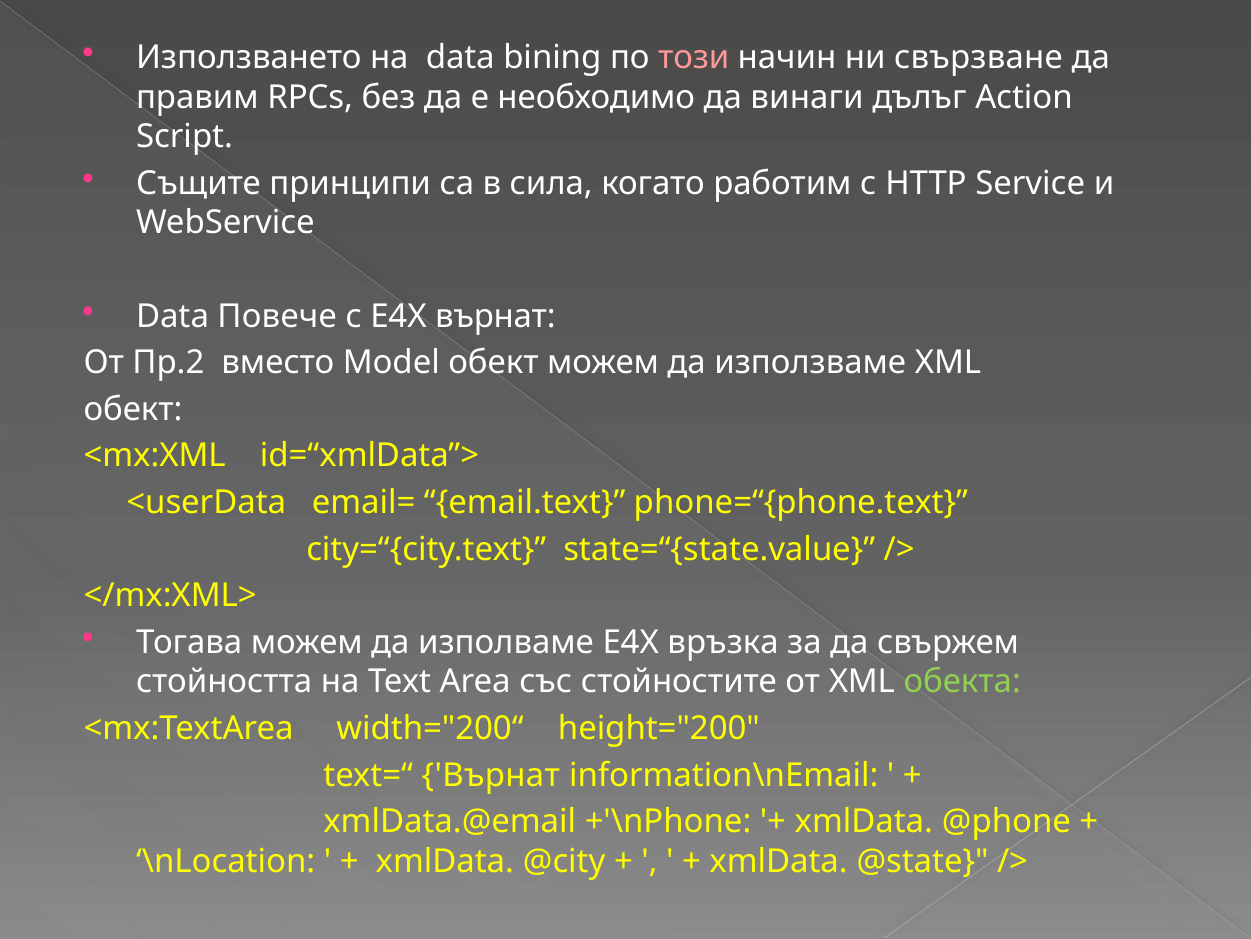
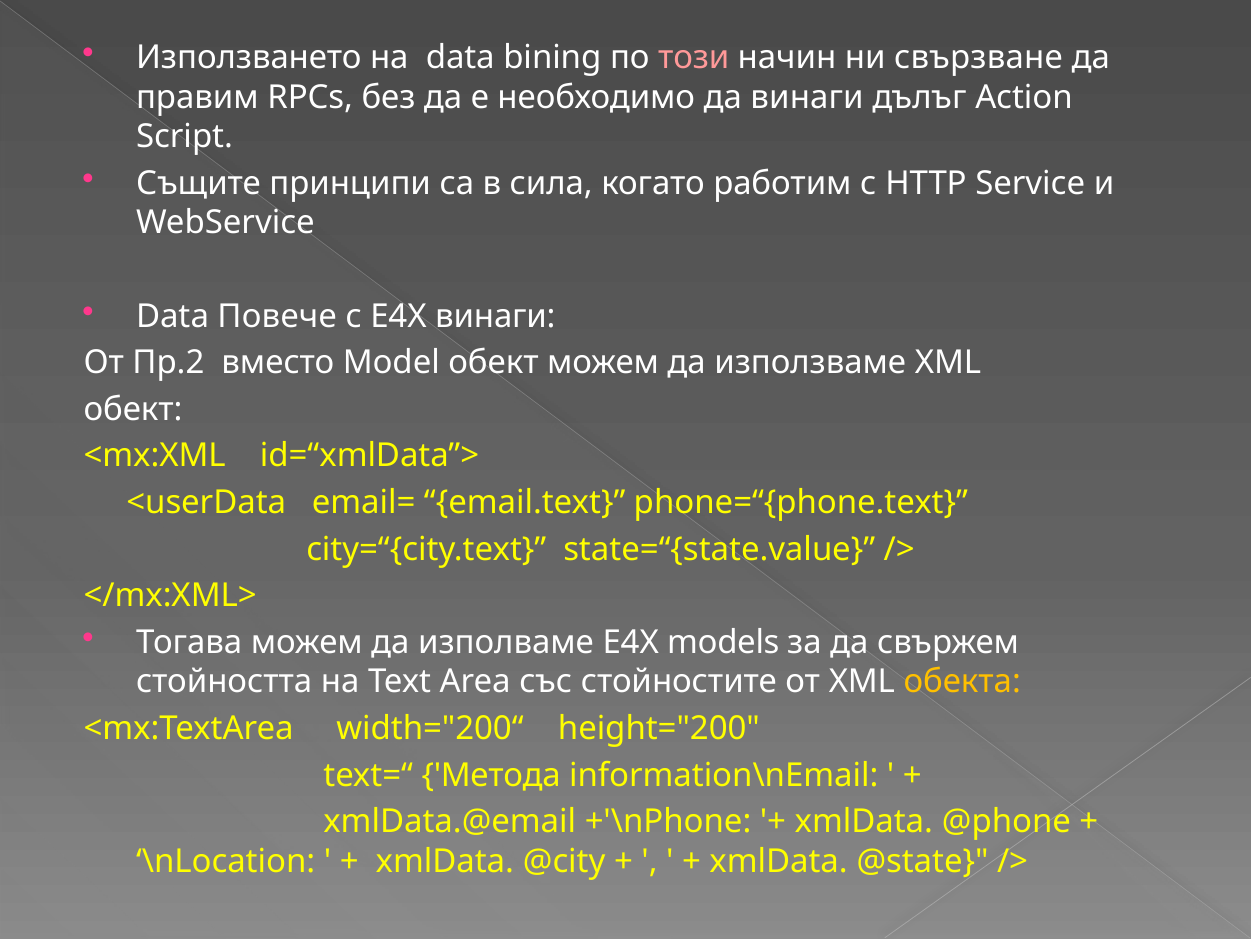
E4X върнат: върнат -> винаги
връзка: връзка -> models
обекта colour: light green -> yellow
text=“ Върнат: Върнат -> Метода
